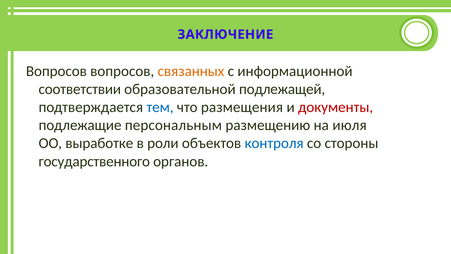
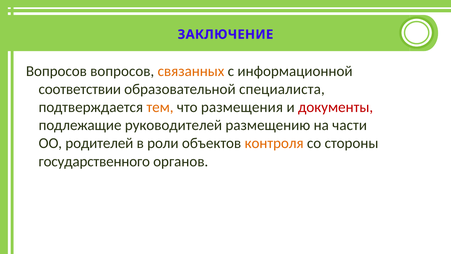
подлежащей: подлежащей -> специалиста
тем colour: blue -> orange
персональным: персональным -> руководителей
июля: июля -> части
выработке: выработке -> родителей
контроля colour: blue -> orange
